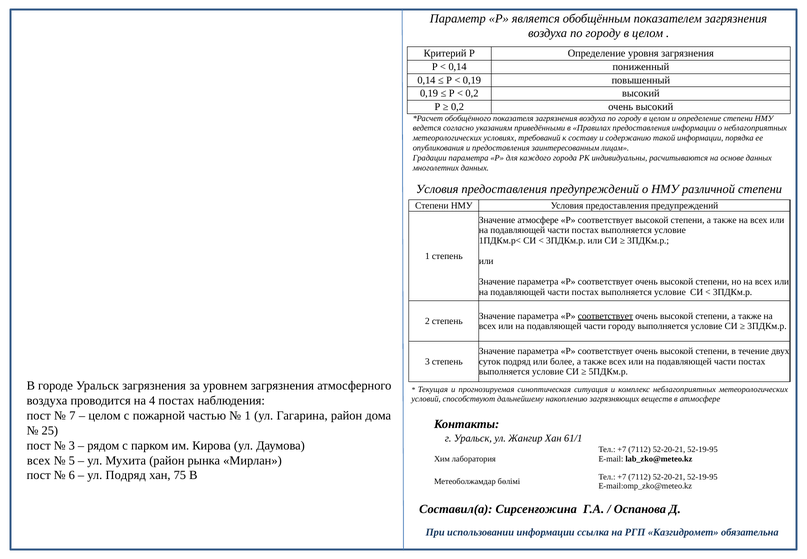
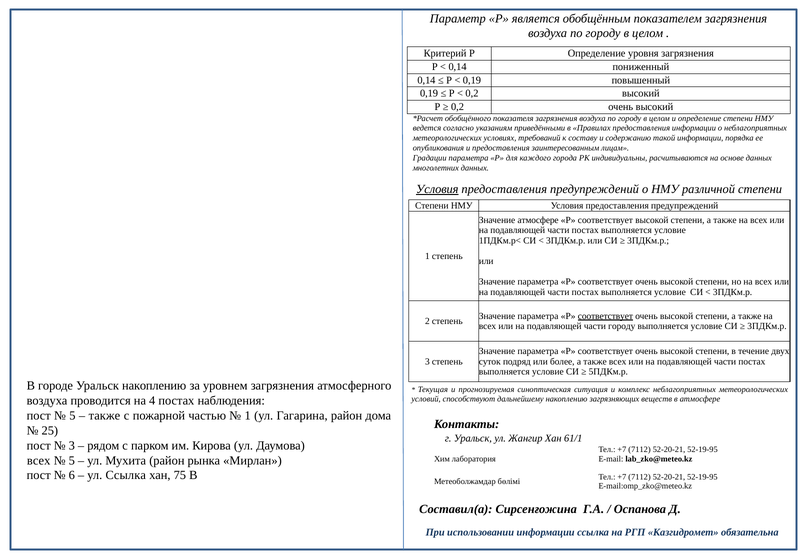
Условия at (437, 189) underline: none -> present
Уральск загрязнения: загрязнения -> накоплению
7 at (72, 415): 7 -> 5
целом at (105, 415): целом -> также
ул Подряд: Подряд -> Ссылка
